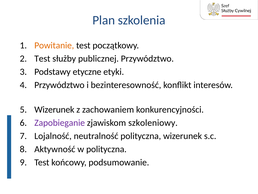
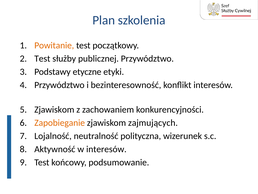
Wizerunek at (54, 109): Wizerunek -> Zjawiskom
Zapobieganie colour: purple -> orange
szkoleniowy: szkoleniowy -> zajmujących
w polityczna: polityczna -> interesów
